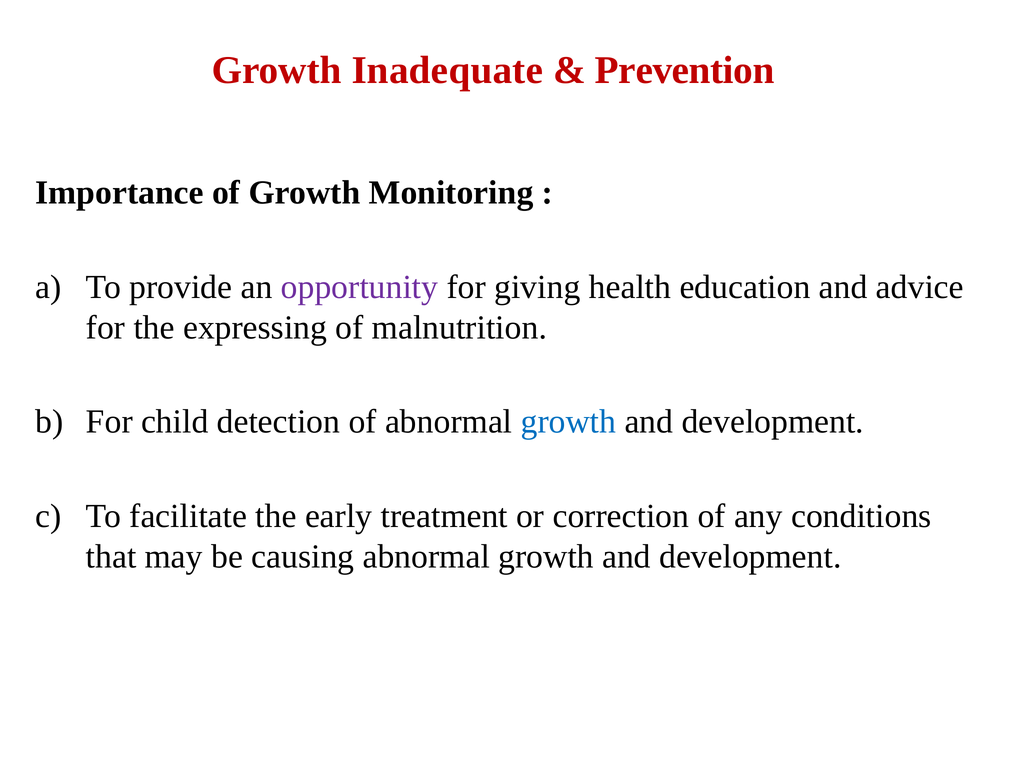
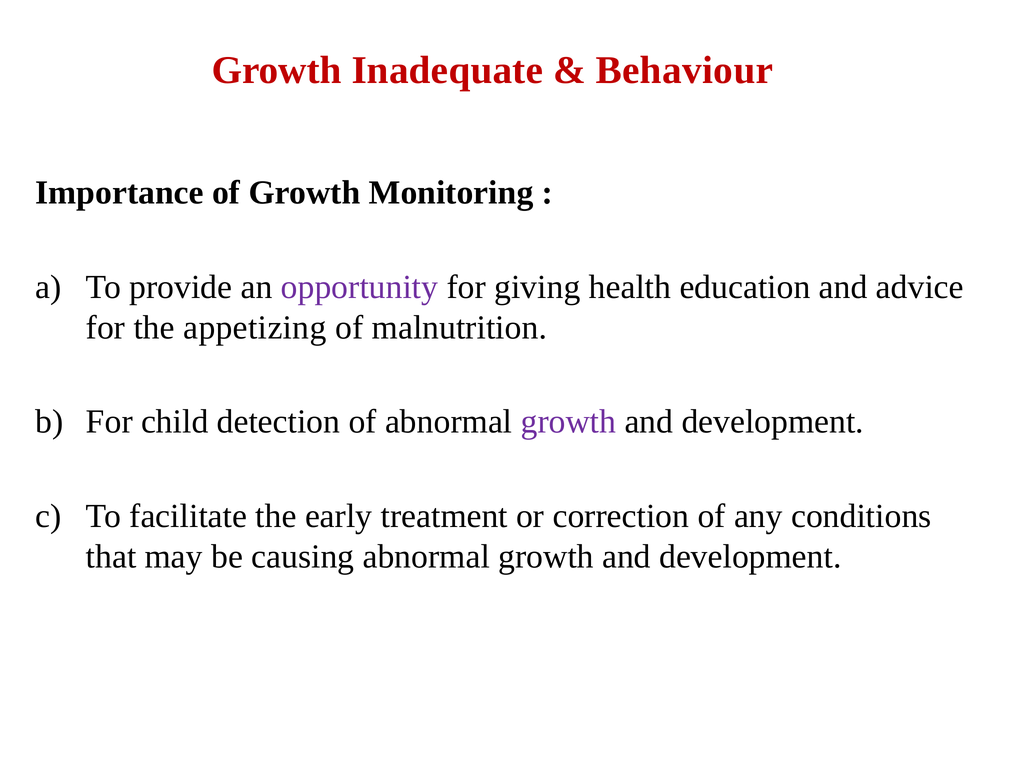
Prevention: Prevention -> Behaviour
expressing: expressing -> appetizing
growth at (568, 422) colour: blue -> purple
